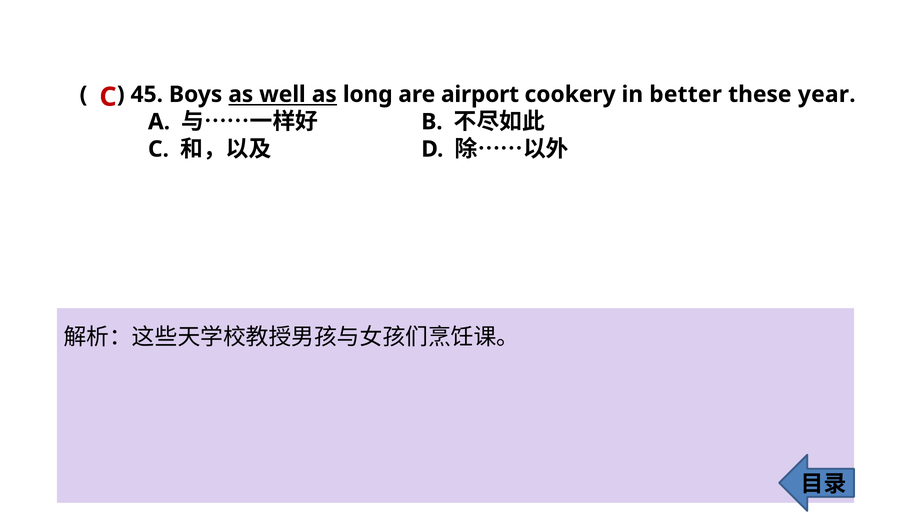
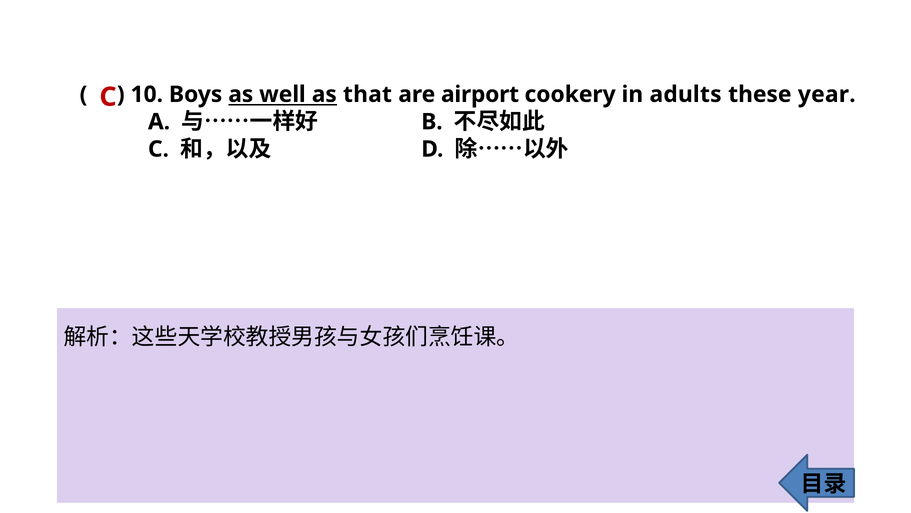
45: 45 -> 10
long: long -> that
better: better -> adults
